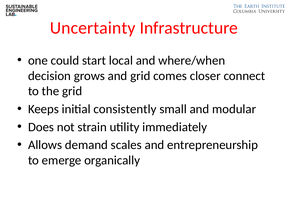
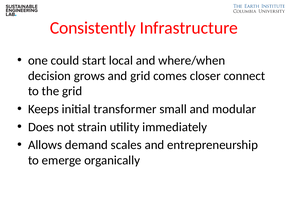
Uncertainty: Uncertainty -> Consistently
consistently: consistently -> transformer
